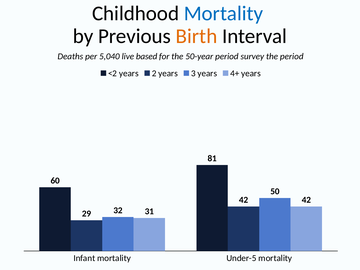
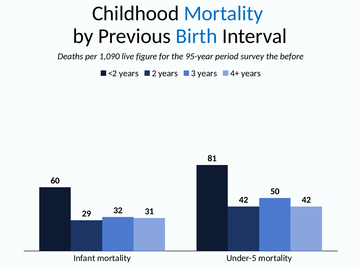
Birth colour: orange -> blue
5,040: 5,040 -> 1,090
based: based -> figure
50-year: 50-year -> 95-year
the period: period -> before
